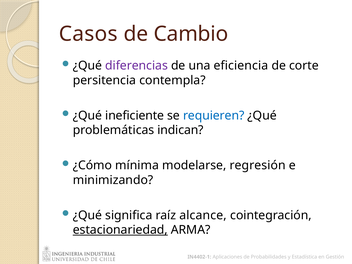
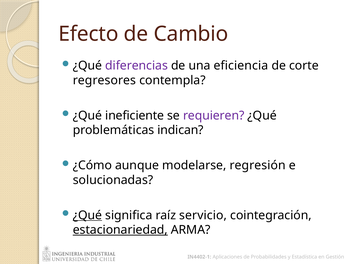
Casos: Casos -> Efecto
persitencia: persitencia -> regresores
requieren colour: blue -> purple
mínima: mínima -> aunque
minimizando: minimizando -> solucionadas
¿Qué at (87, 215) underline: none -> present
alcance: alcance -> servicio
